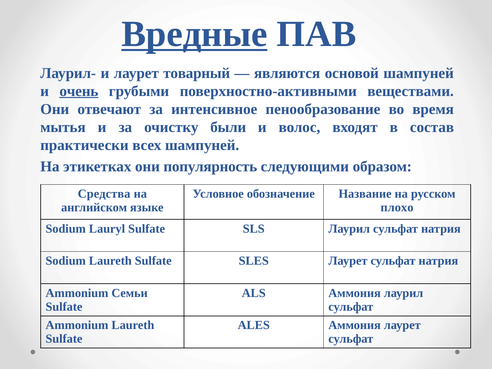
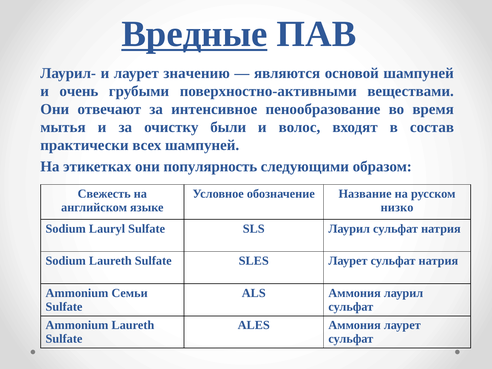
товарный: товарный -> значению
очень underline: present -> none
Средства: Средства -> Свежесть
плохо: плохо -> низко
